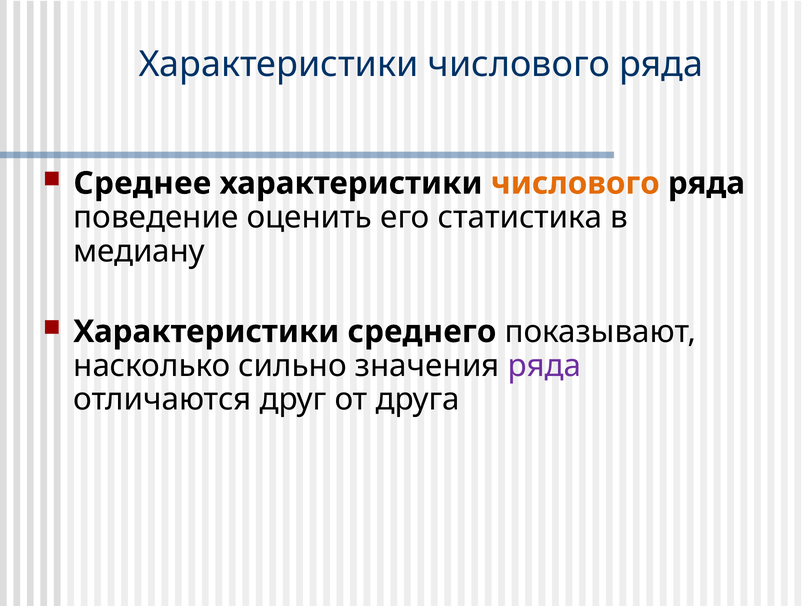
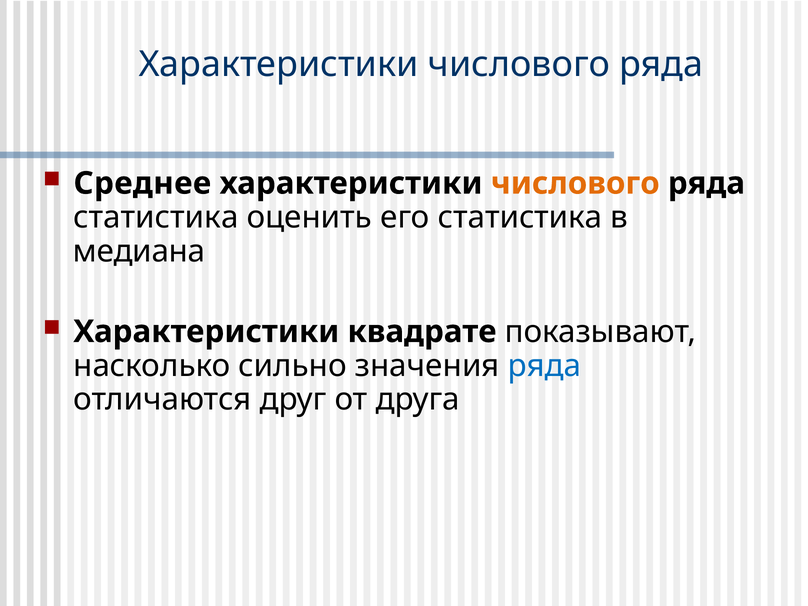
поведение at (156, 217): поведение -> статистика
медиану: медиану -> медиана
среднего: среднего -> квадрате
ряда at (544, 366) colour: purple -> blue
